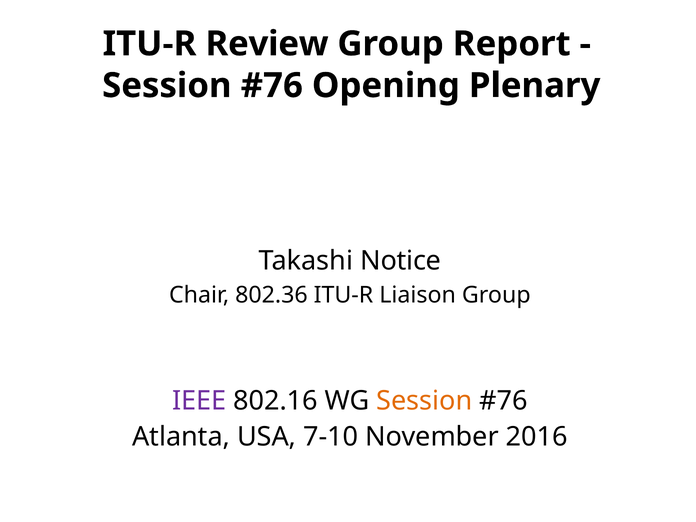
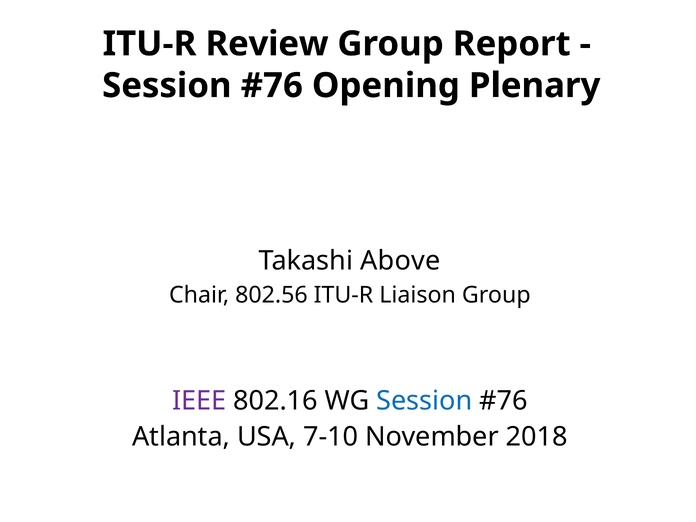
Notice: Notice -> Above
802.36: 802.36 -> 802.56
Session at (424, 401) colour: orange -> blue
2016: 2016 -> 2018
